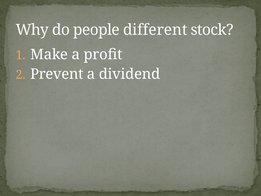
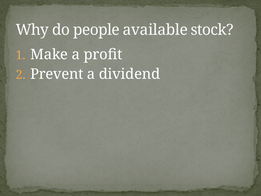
different: different -> available
